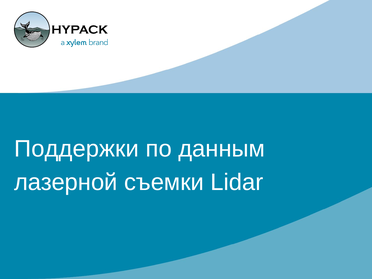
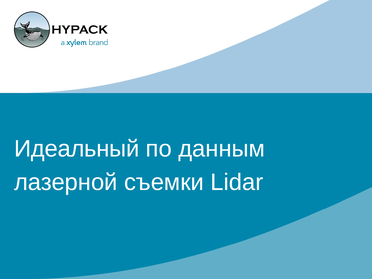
Поддержки: Поддержки -> Идеальный
